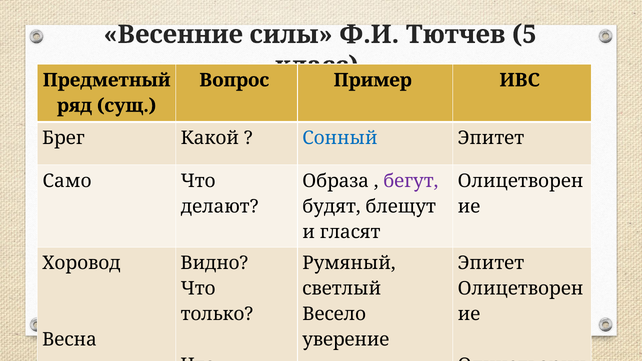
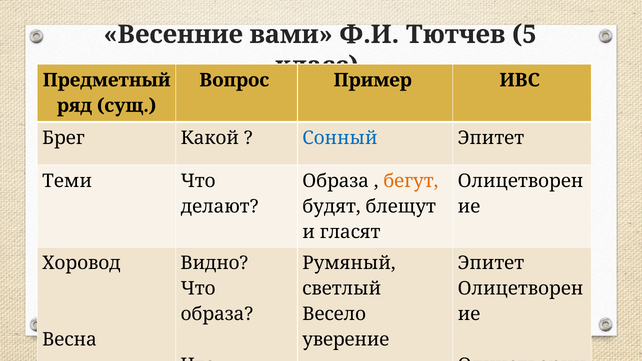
силы: силы -> вами
Само: Само -> Теми
бегут colour: purple -> orange
только at (217, 314): только -> образа
